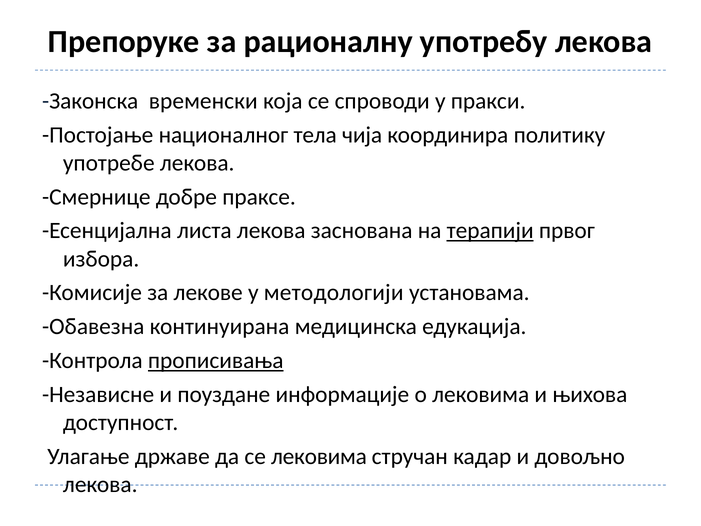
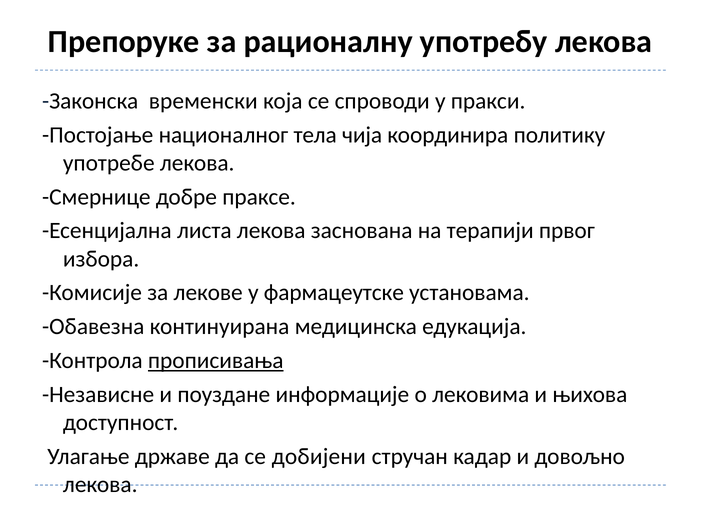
терапији underline: present -> none
методологији: методологији -> фармацеутске
се лековима: лековима -> добијени
